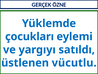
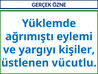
çocukları: çocukları -> ağrımıştı
satıldı: satıldı -> kişiler
